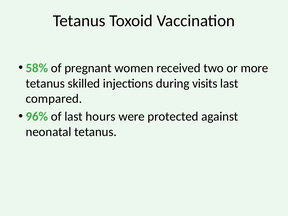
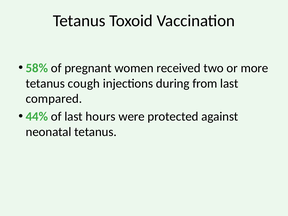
skilled: skilled -> cough
visits: visits -> from
96%: 96% -> 44%
